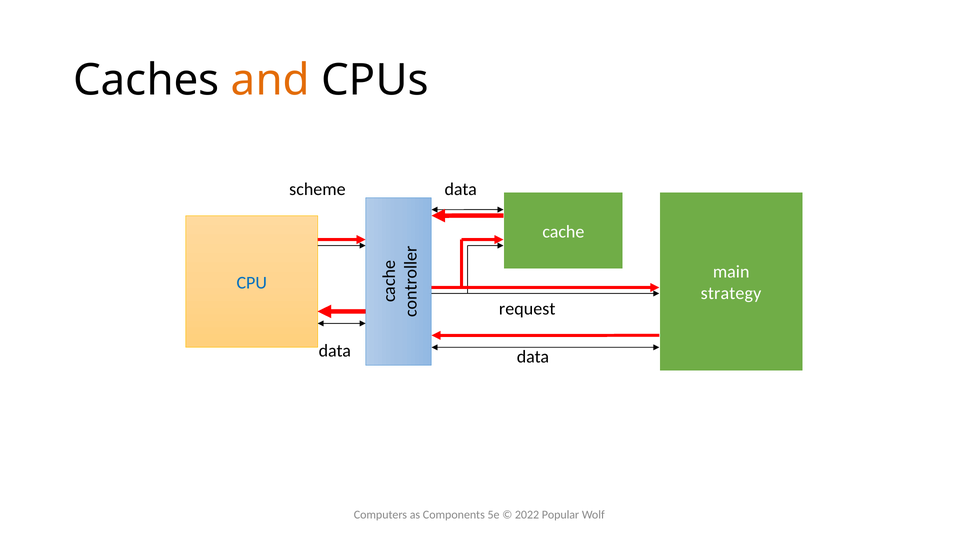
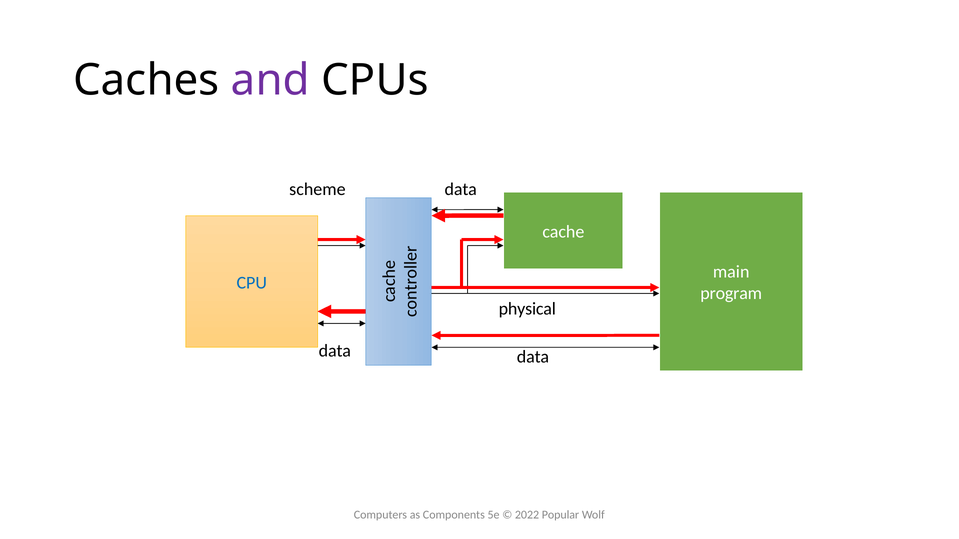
and colour: orange -> purple
strategy: strategy -> program
request: request -> physical
